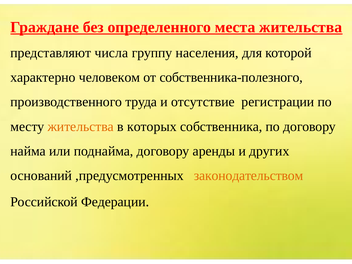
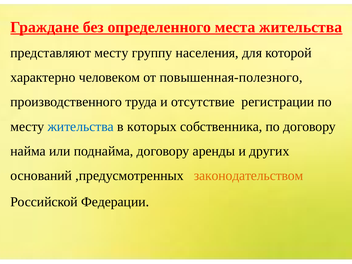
представляют числа: числа -> месту
собственника-полезного: собственника-полезного -> повышенная-полезного
жительства at (81, 127) colour: orange -> blue
